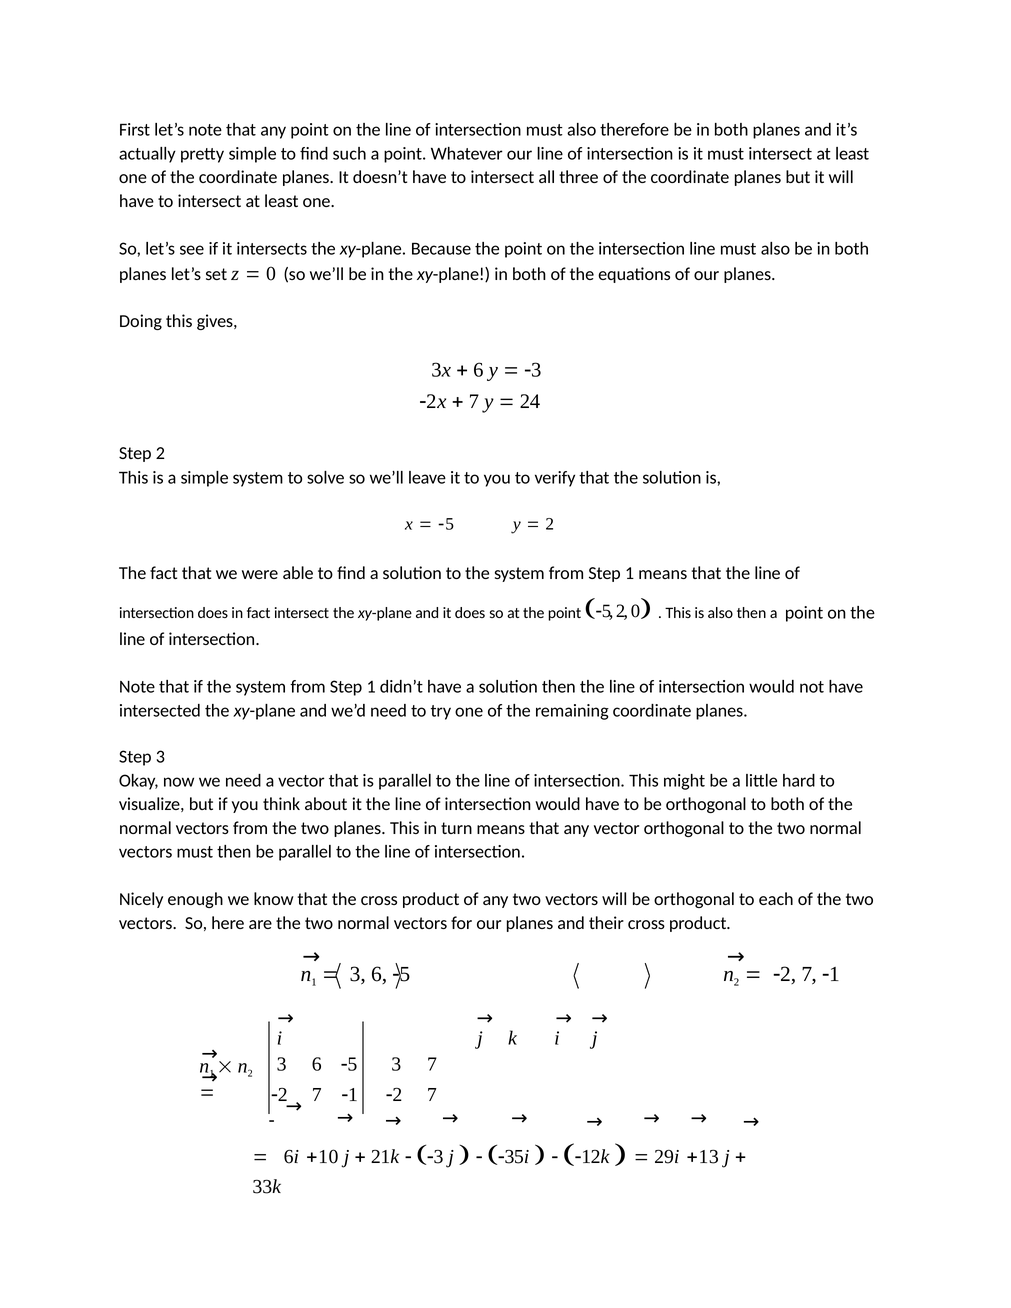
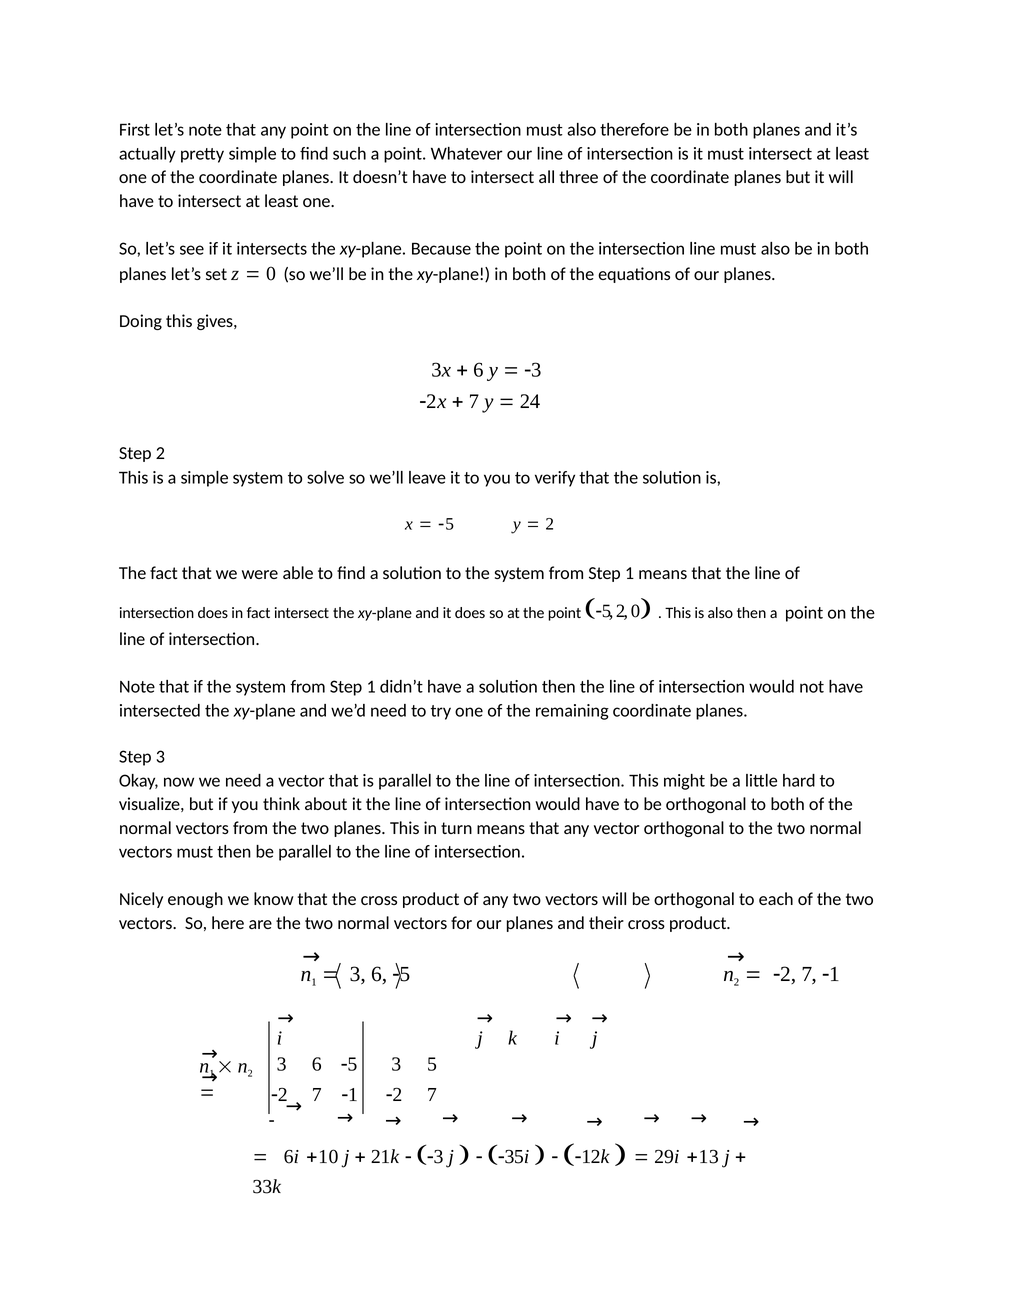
3 7: 7 -> 5
